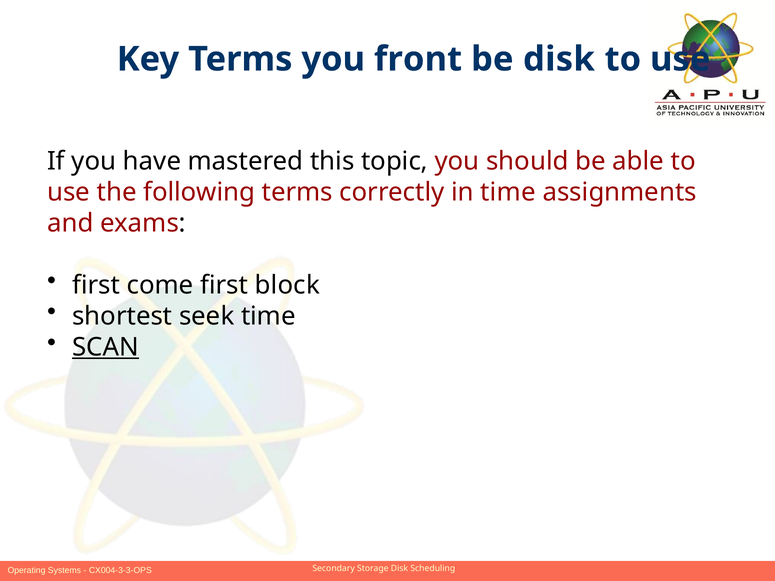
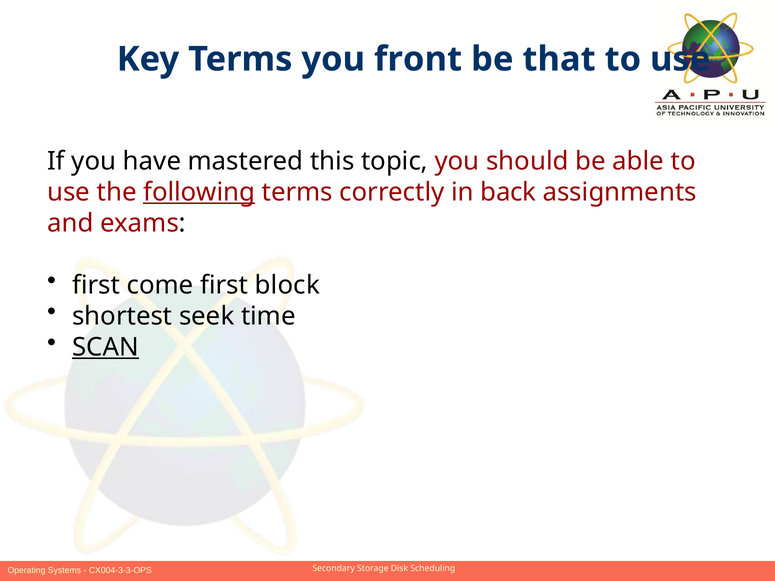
be disk: disk -> that
following underline: none -> present
in time: time -> back
